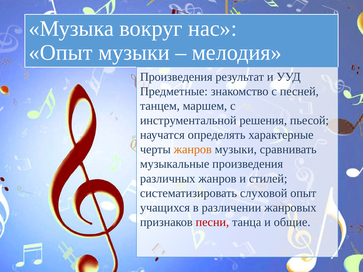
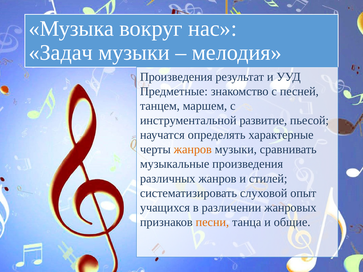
Опыт at (61, 53): Опыт -> Задач
решения: решения -> развитие
песни colour: red -> orange
